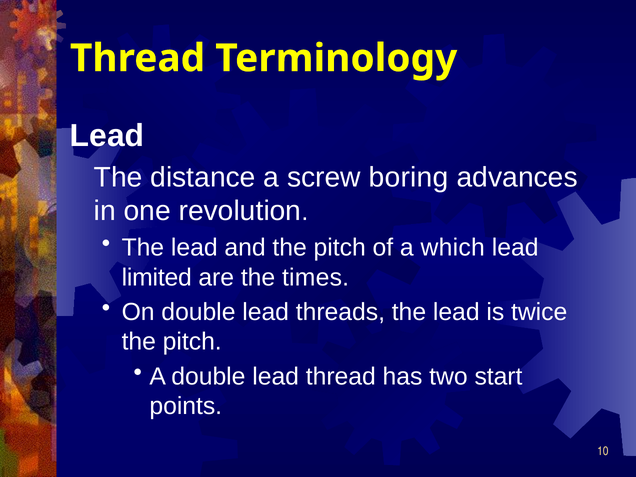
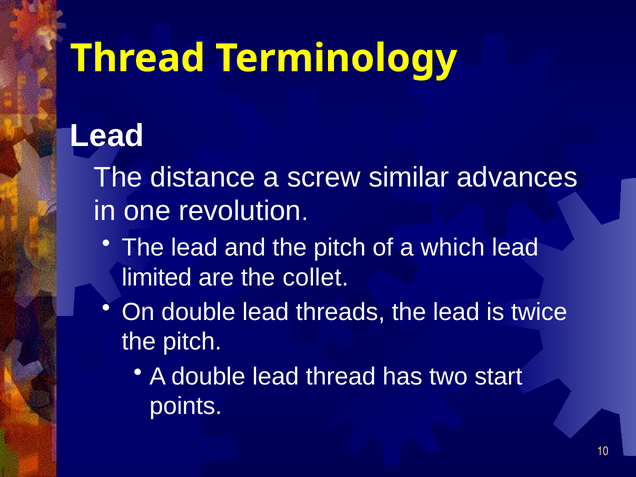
boring: boring -> similar
times: times -> collet
